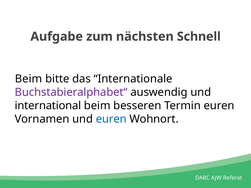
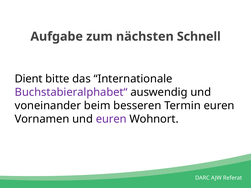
Beim at (29, 79): Beim -> Dient
international: international -> voneinander
euren at (111, 119) colour: blue -> purple
